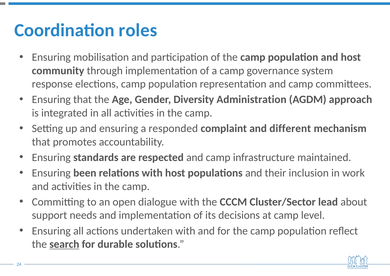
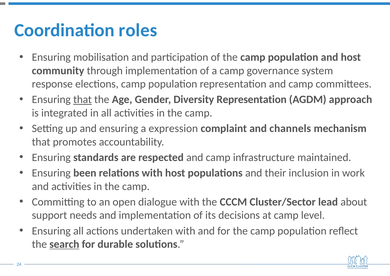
that at (83, 99) underline: none -> present
Diversity Administration: Administration -> Representation
responded: responded -> expression
different: different -> channels
